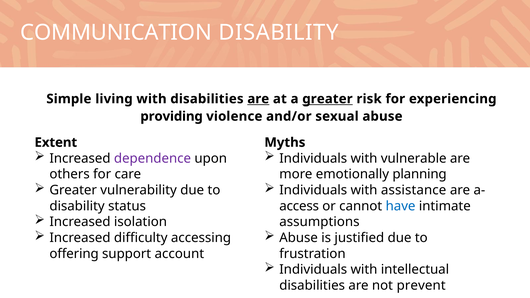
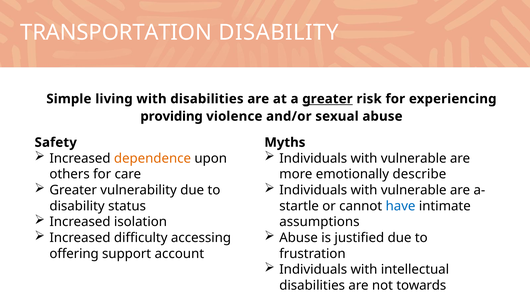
COMMUNICATION: COMMUNICATION -> TRANSPORTATION
are at (258, 99) underline: present -> none
Extent: Extent -> Safety
dependence colour: purple -> orange
planning: planning -> describe
assistance at (414, 190): assistance -> vulnerable
access: access -> startle
prevent: prevent -> towards
